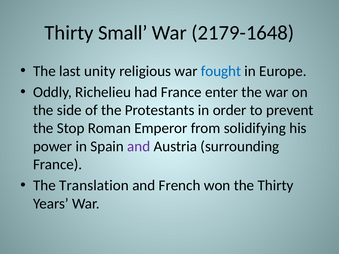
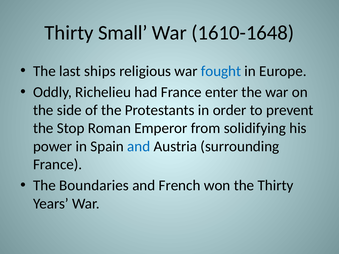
2179-1648: 2179-1648 -> 1610-1648
unity: unity -> ships
and at (139, 146) colour: purple -> blue
Translation: Translation -> Boundaries
